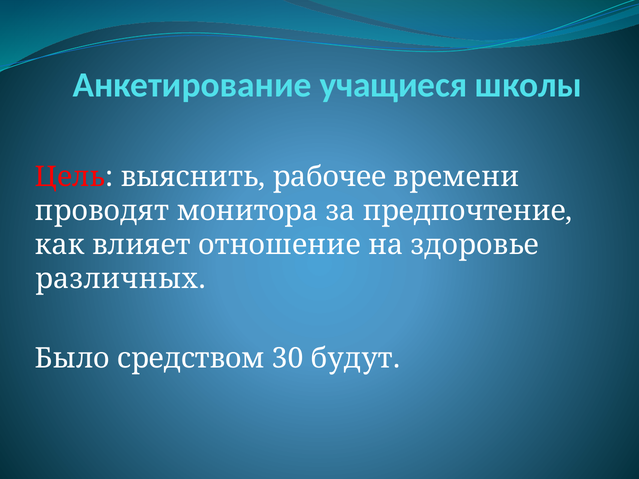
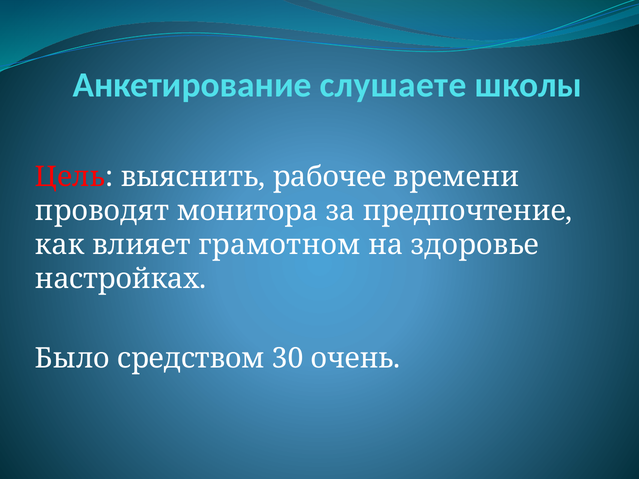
учащиеся: учащиеся -> слушаете
отношение: отношение -> грамотном
различных: различных -> настройках
будут: будут -> очень
